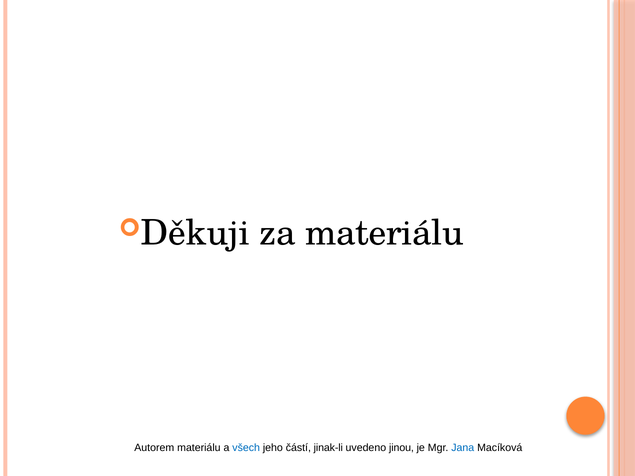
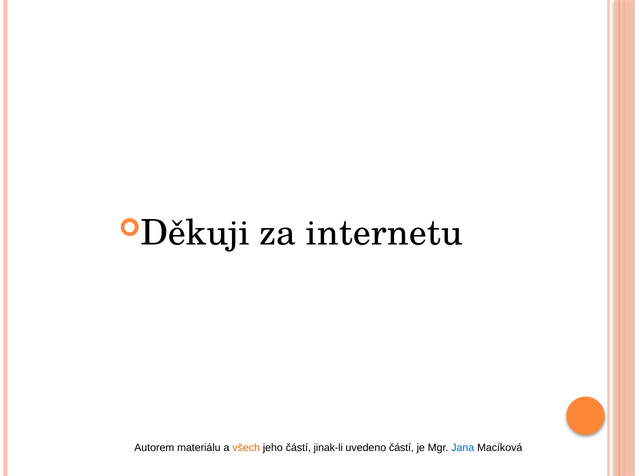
za materiálu: materiálu -> internetu
všech colour: blue -> orange
uvedeno jinou: jinou -> částí
